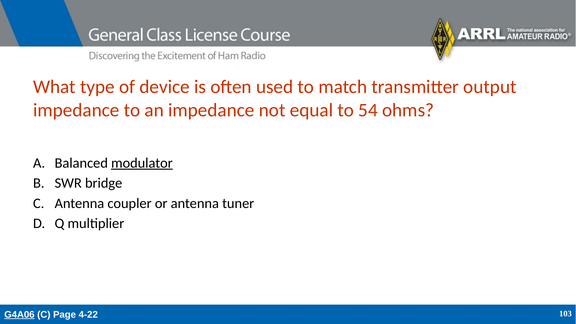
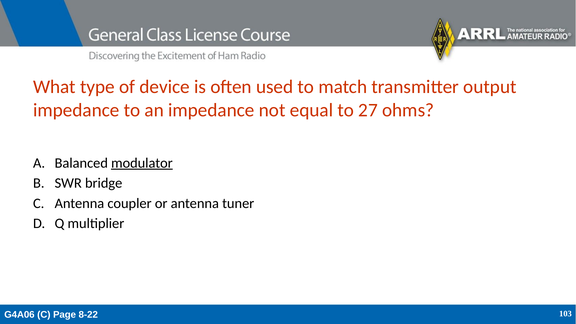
54: 54 -> 27
G4A06 underline: present -> none
4-22: 4-22 -> 8-22
